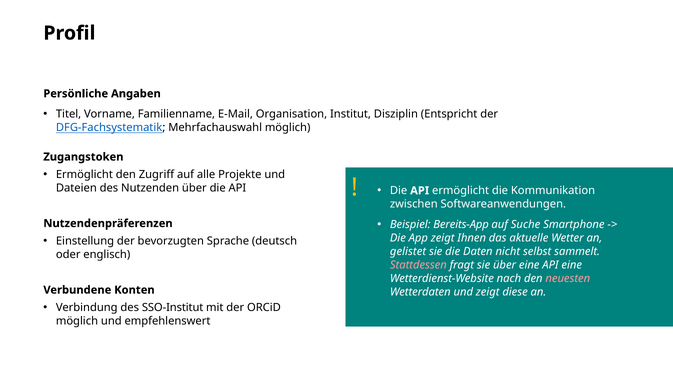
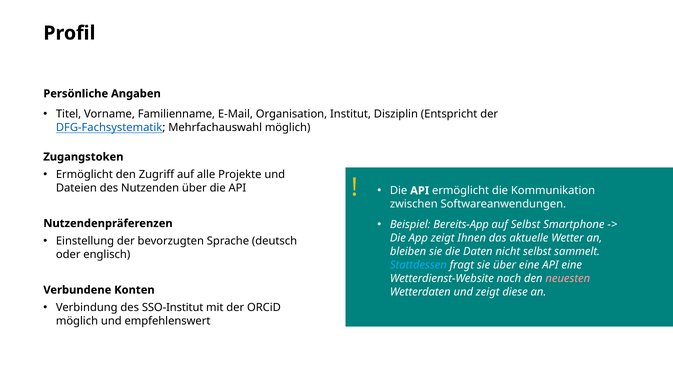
auf Suche: Suche -> Selbst
gelistet: gelistet -> bleiben
Stattdessen colour: pink -> light blue
